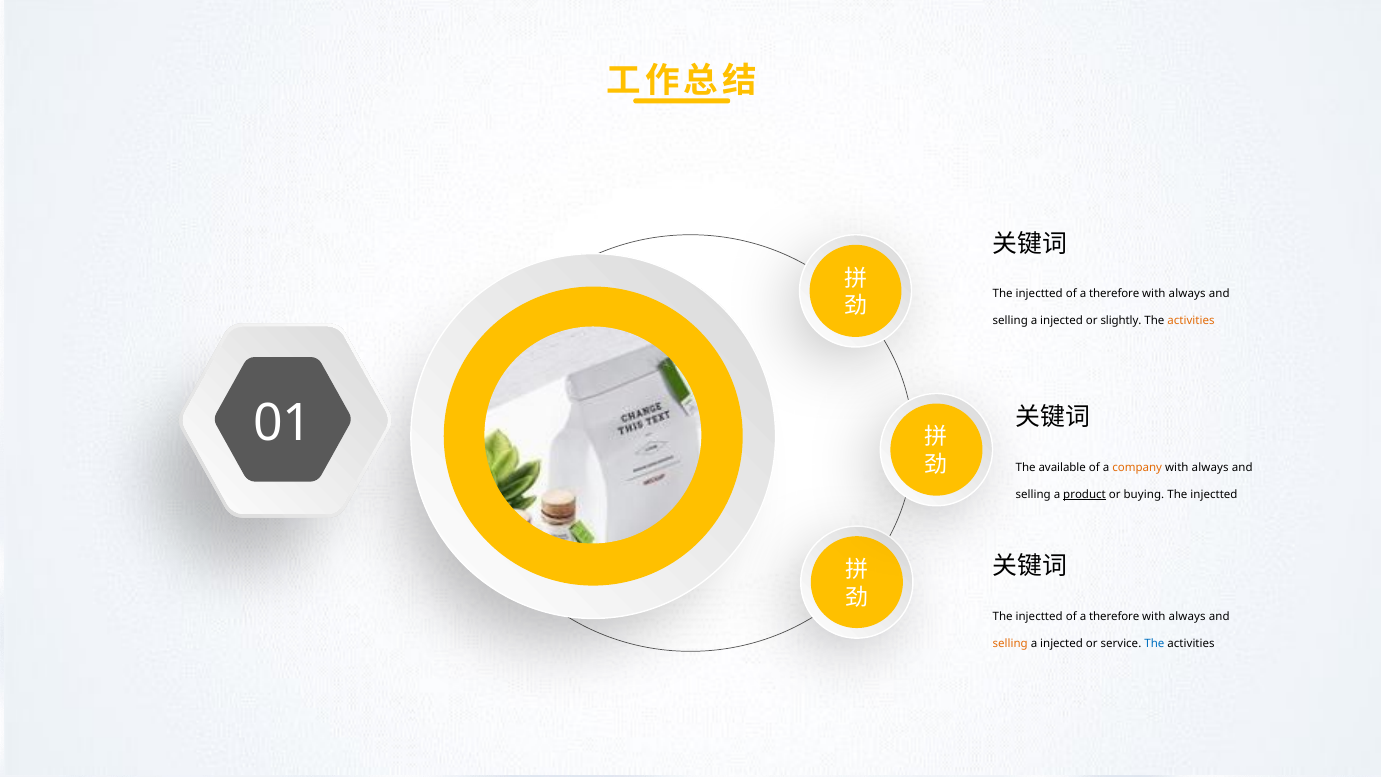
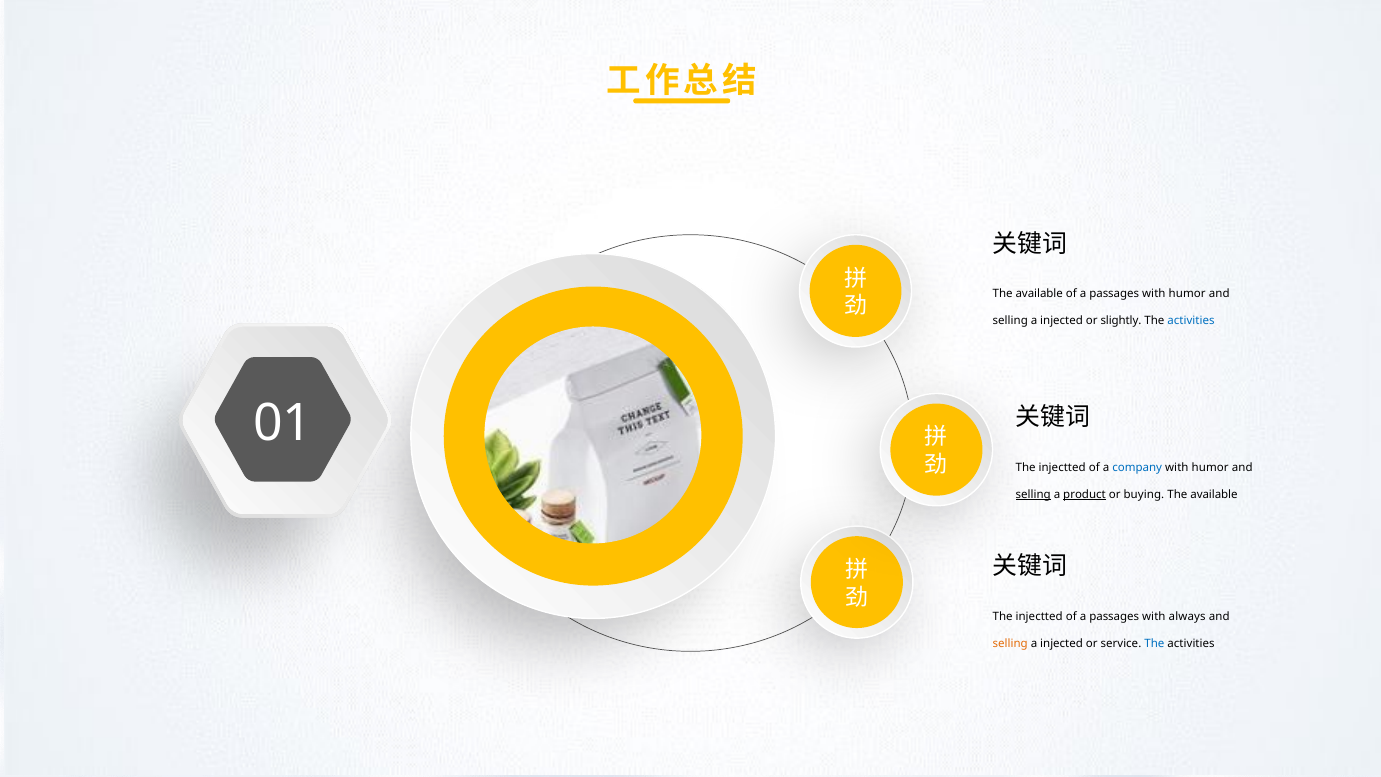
injectted at (1039, 294): injectted -> available
therefore at (1114, 294): therefore -> passages
always at (1187, 294): always -> humor
activities at (1191, 321) colour: orange -> blue
available at (1062, 467): available -> injectted
company colour: orange -> blue
always at (1210, 467): always -> humor
selling at (1033, 494) underline: none -> present
injectted at (1214, 494): injectted -> available
therefore at (1114, 616): therefore -> passages
